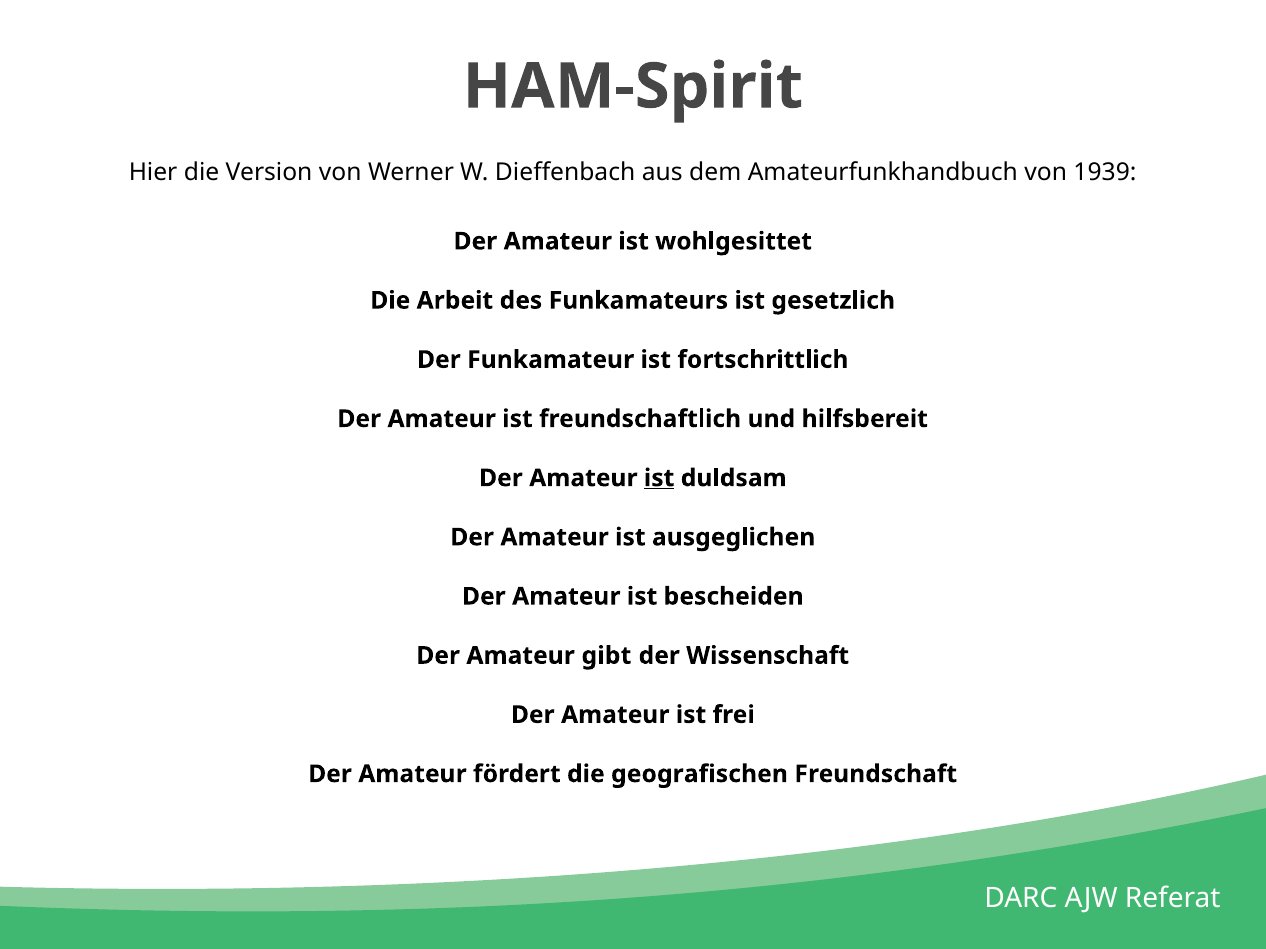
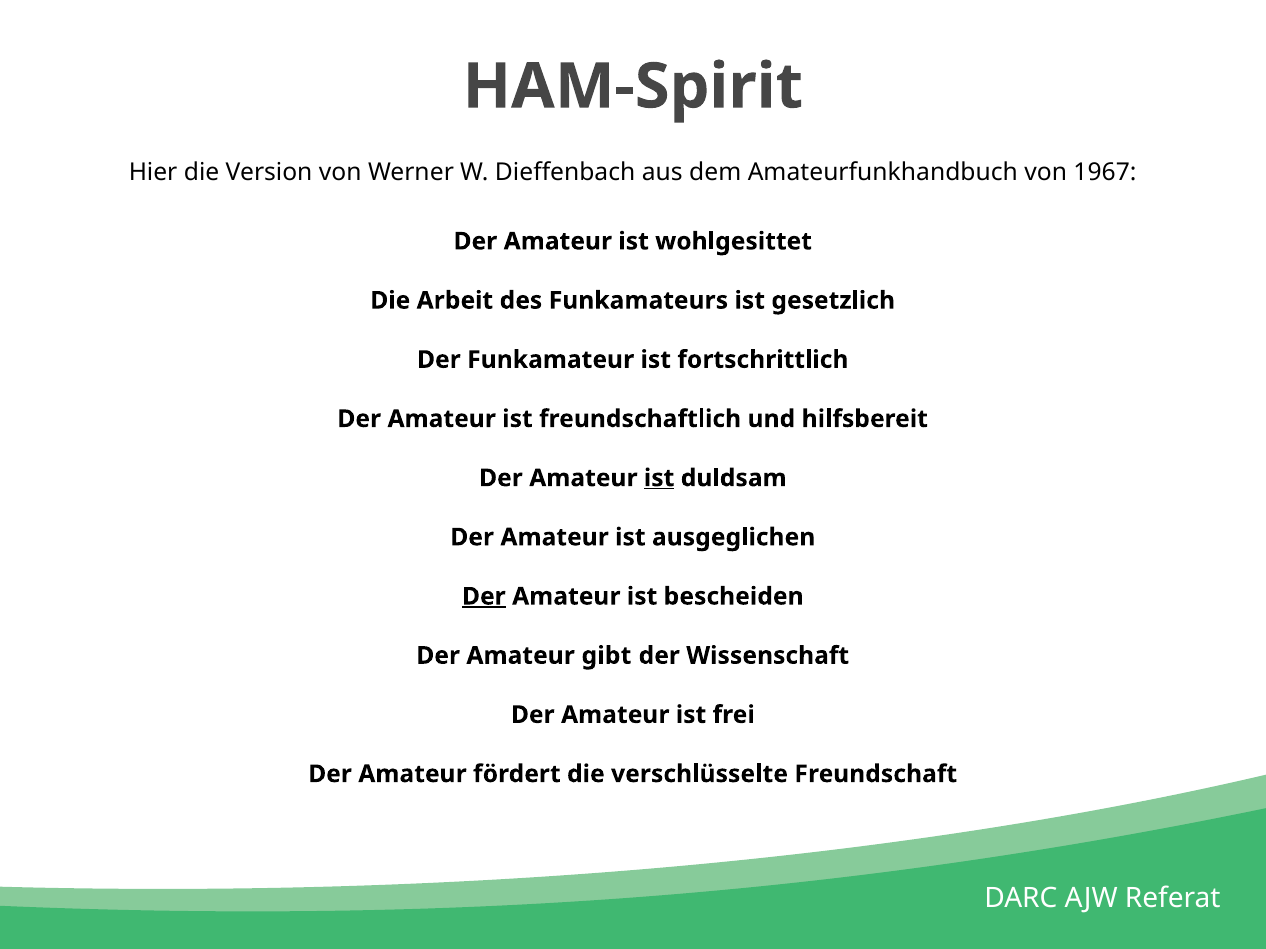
1939: 1939 -> 1967
Der at (484, 597) underline: none -> present
geografischen: geografischen -> verschlüsselte
